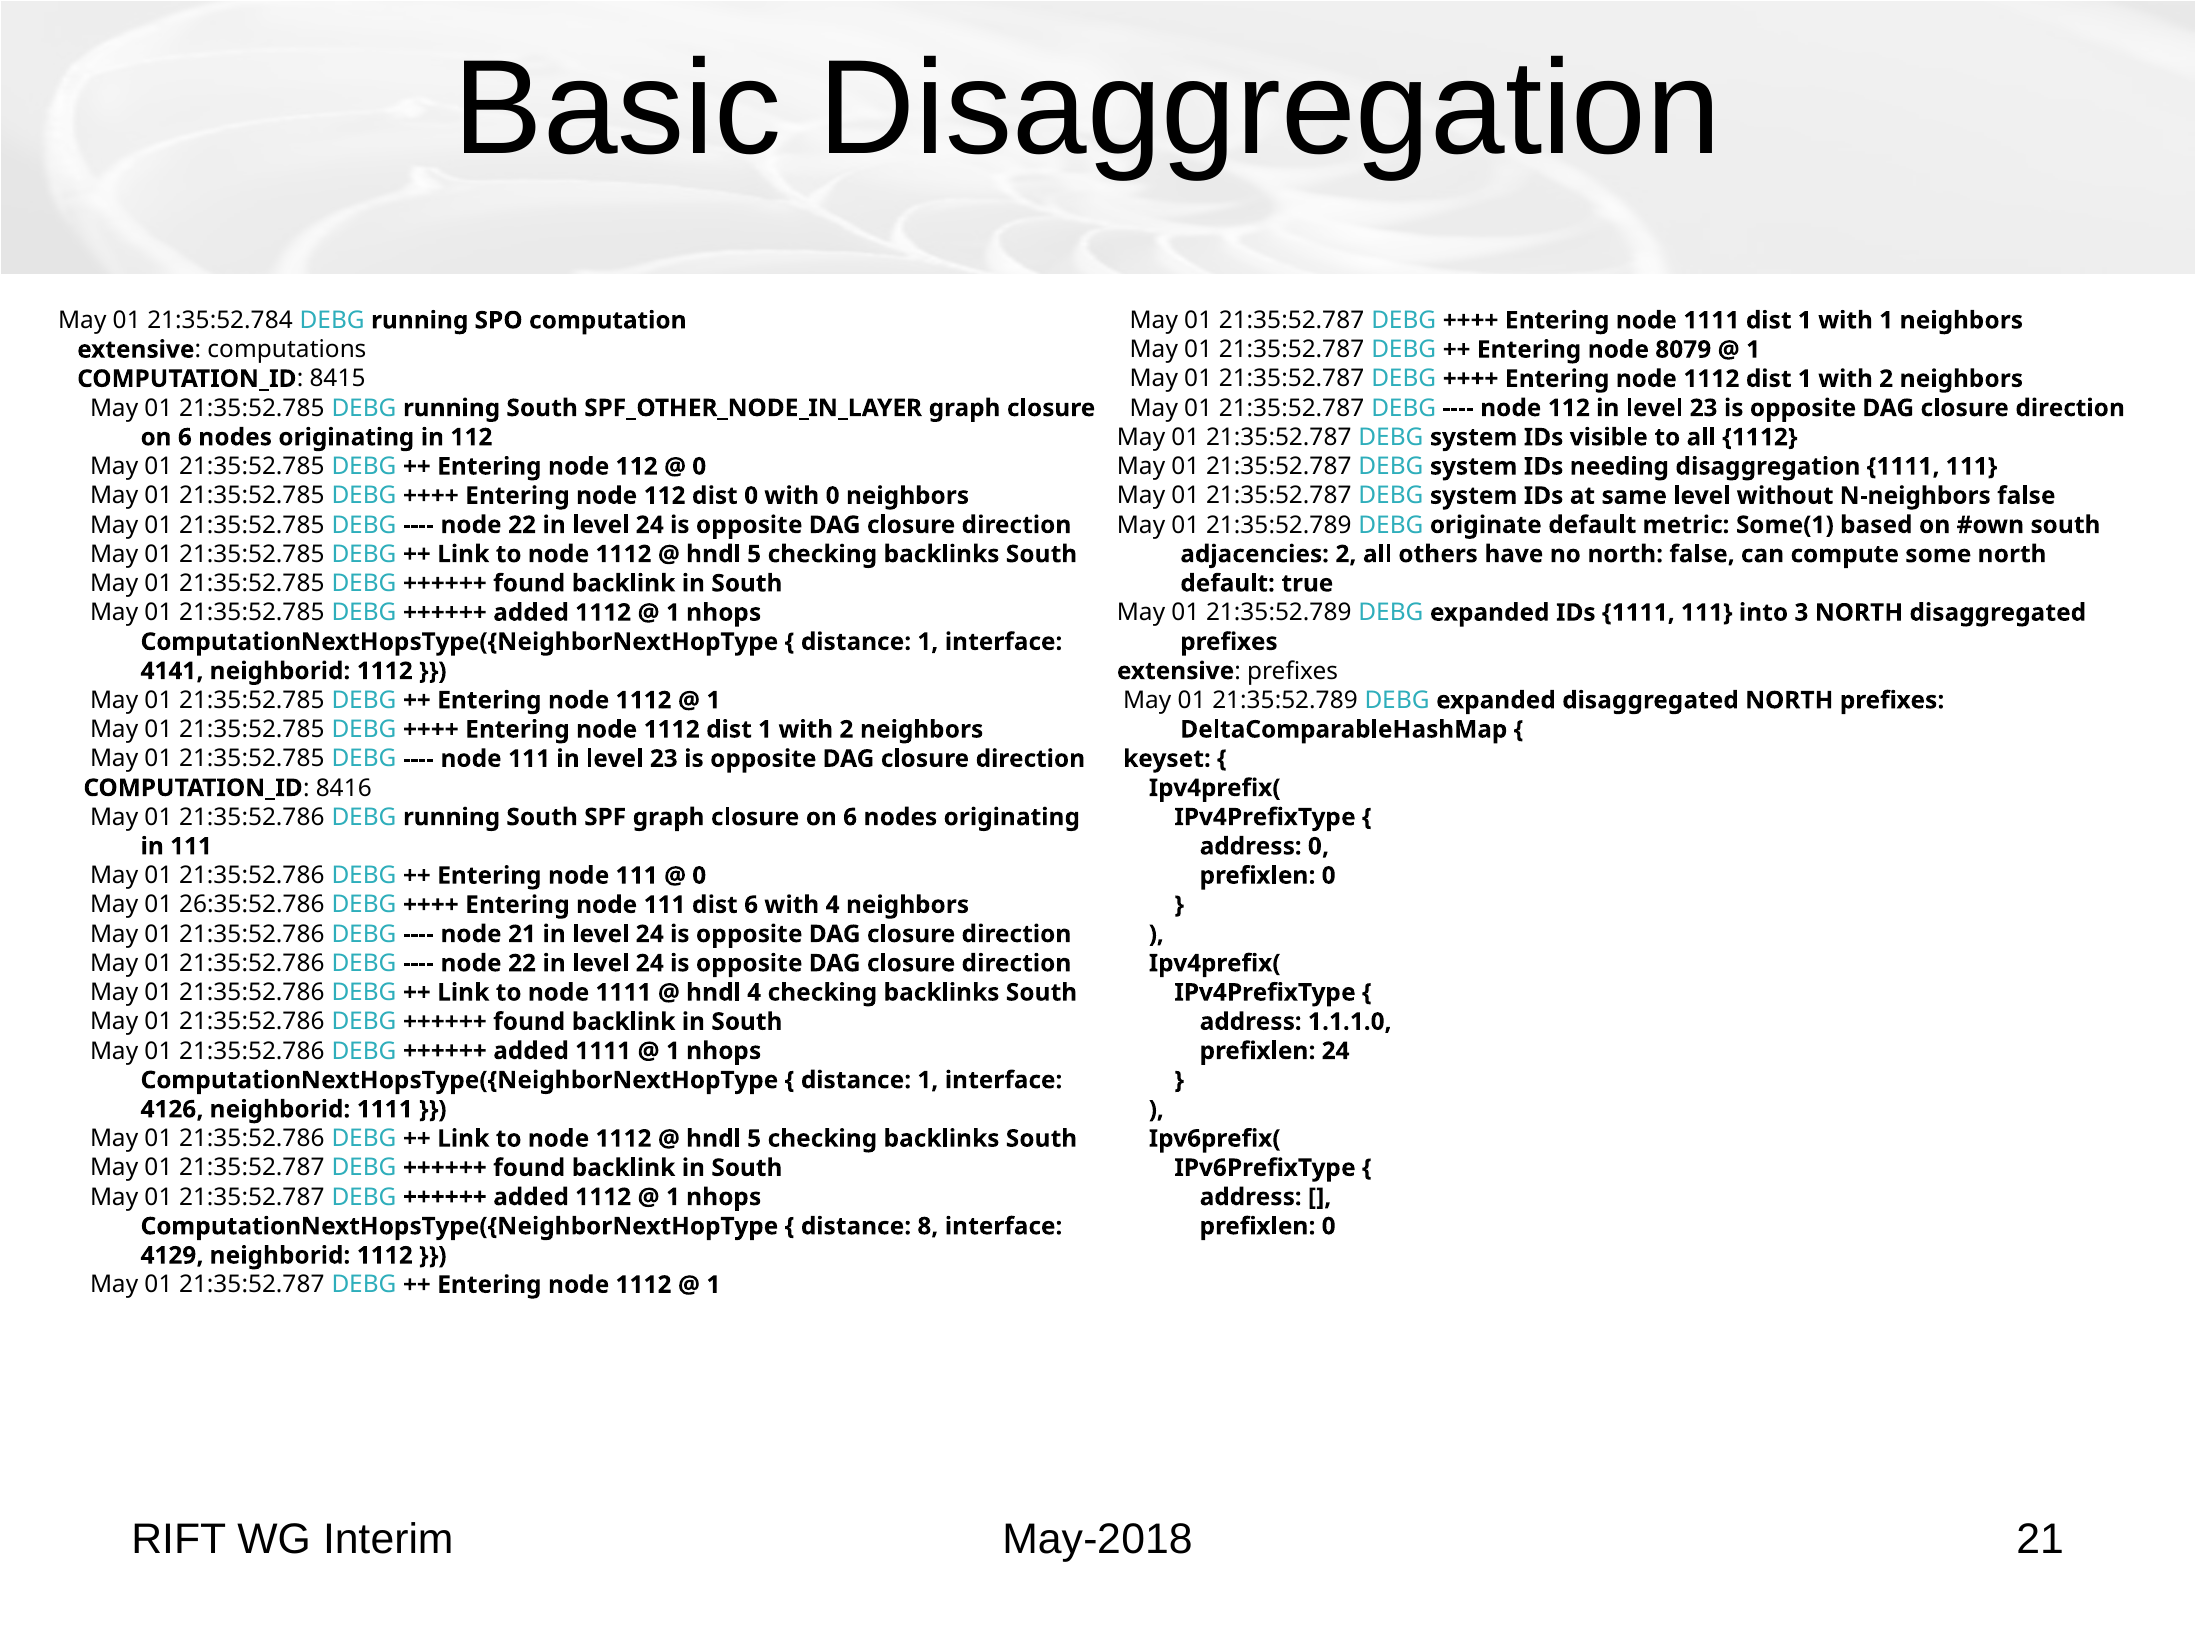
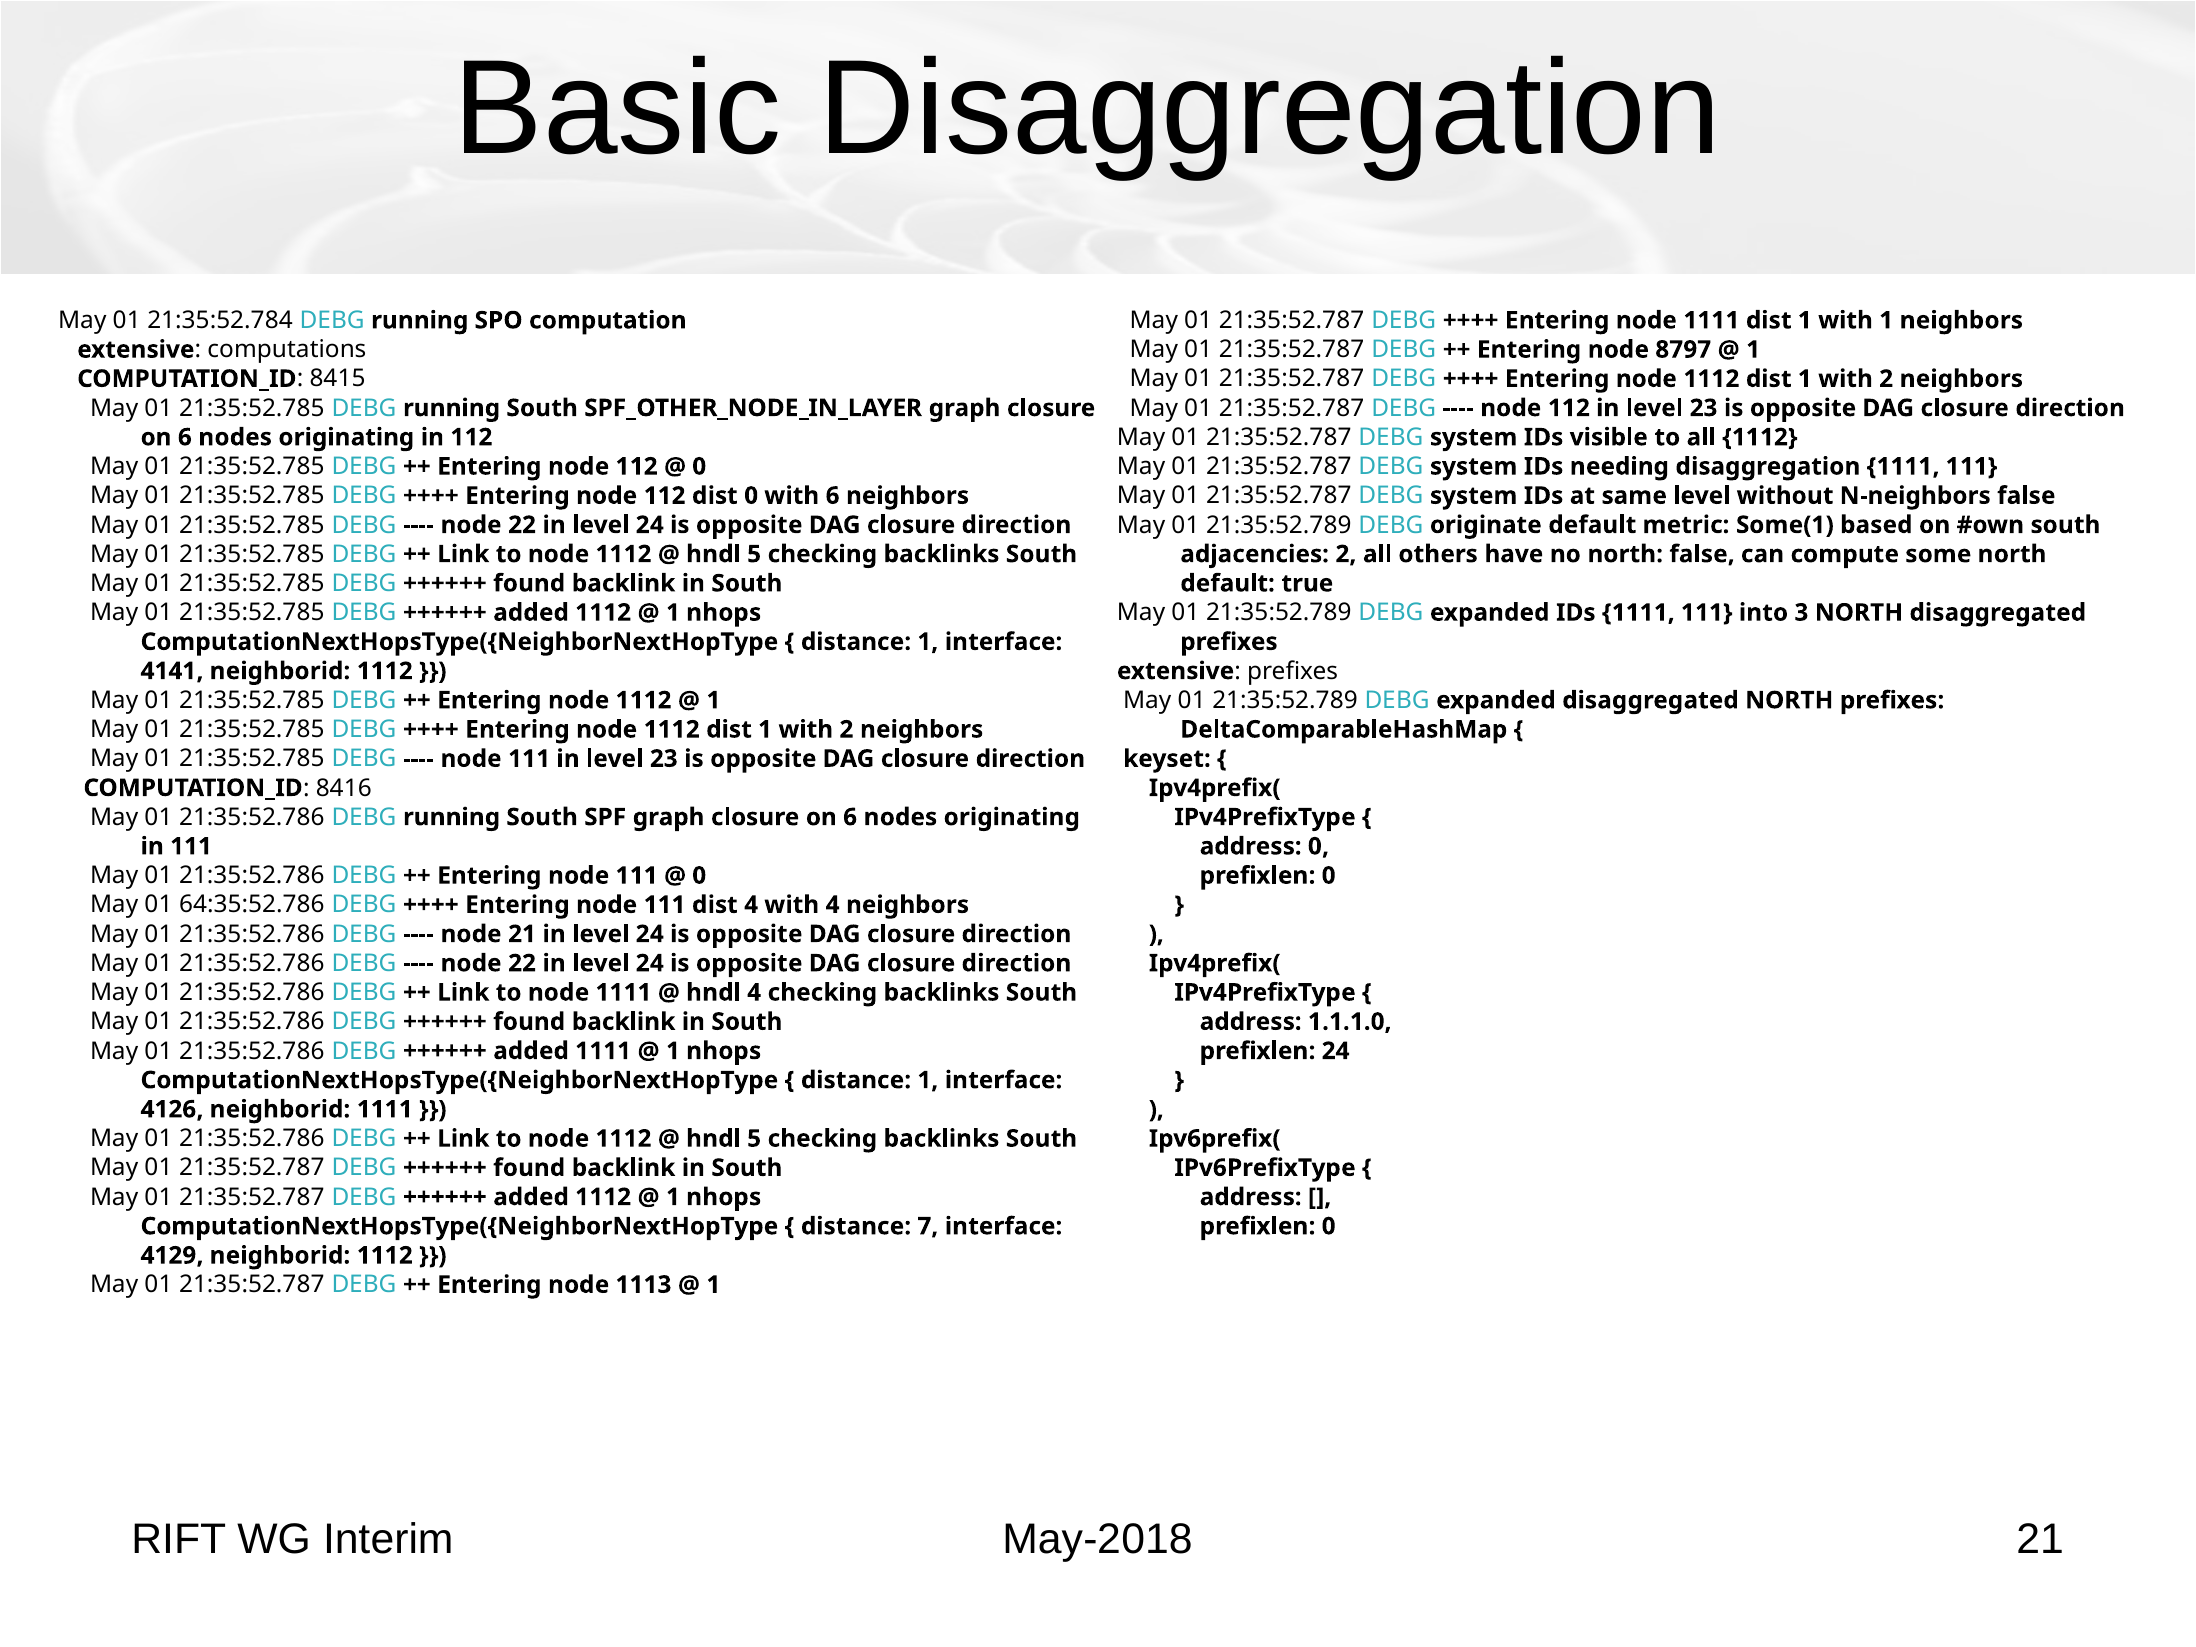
8079: 8079 -> 8797
with 0: 0 -> 6
26:35:52.786: 26:35:52.786 -> 64:35:52.786
dist 6: 6 -> 4
8: 8 -> 7
1112 at (644, 1285): 1112 -> 1113
